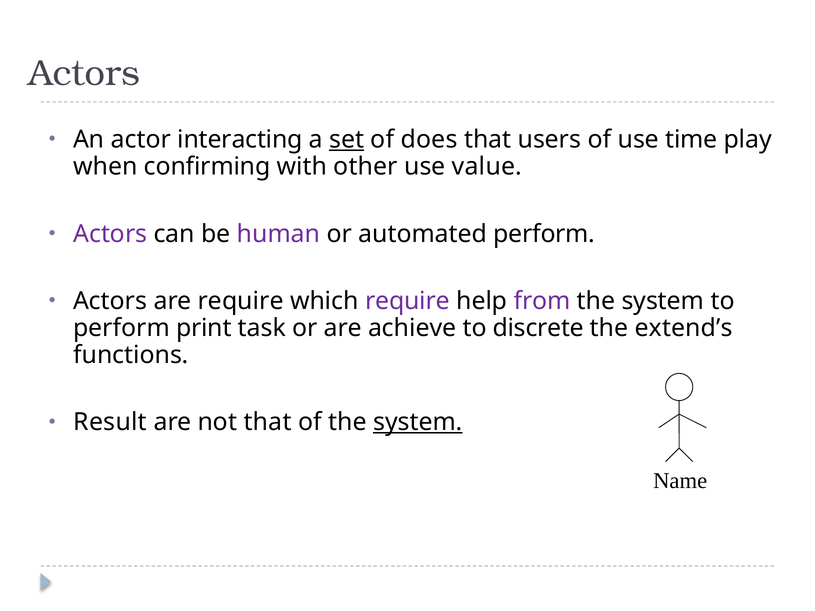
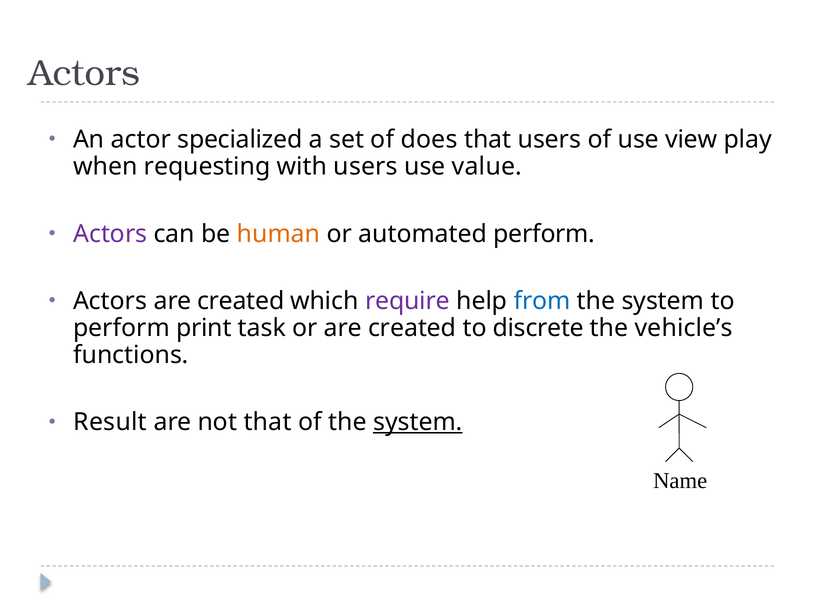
interacting: interacting -> specialized
set underline: present -> none
time: time -> view
confirming: confirming -> requesting
with other: other -> users
human colour: purple -> orange
Actors are require: require -> created
from colour: purple -> blue
or are achieve: achieve -> created
extend’s: extend’s -> vehicle’s
